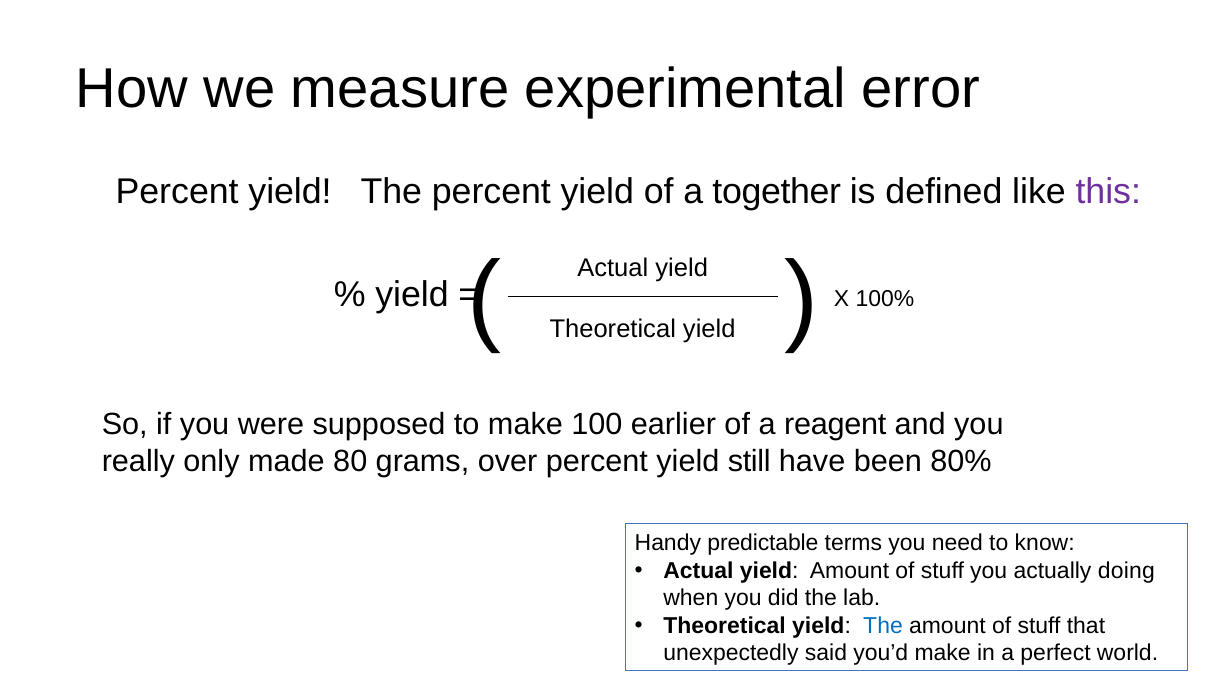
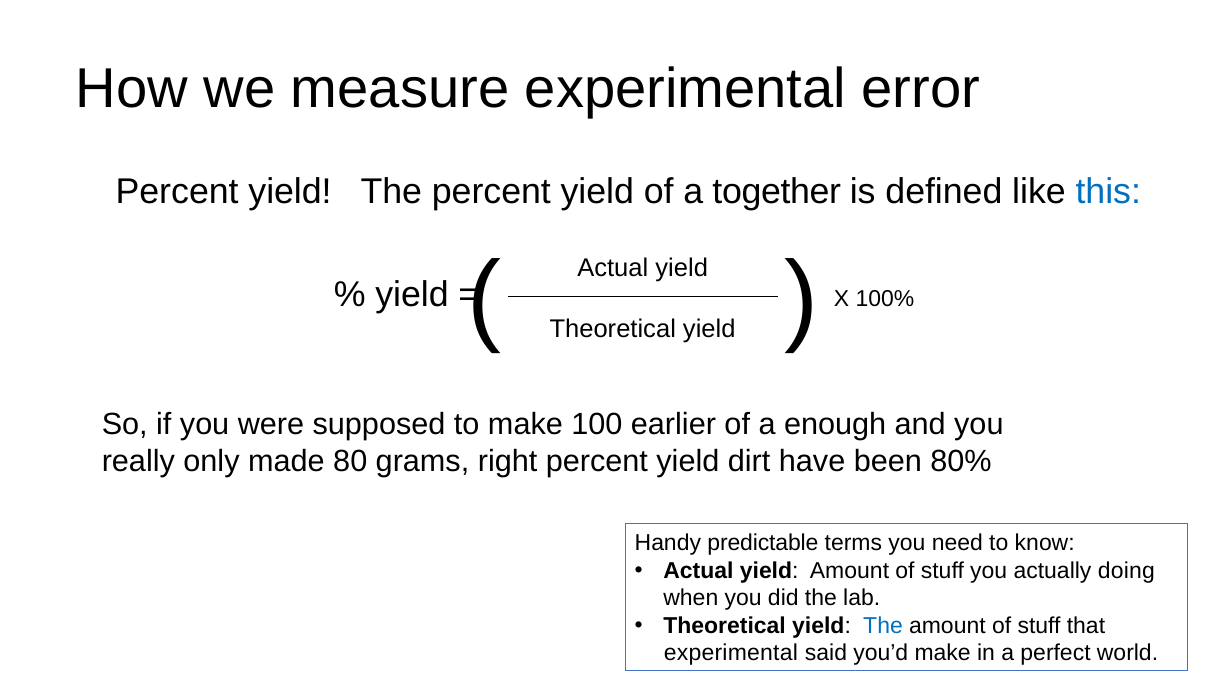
this colour: purple -> blue
reagent: reagent -> enough
over: over -> right
still: still -> dirt
unexpectedly at (731, 653): unexpectedly -> experimental
